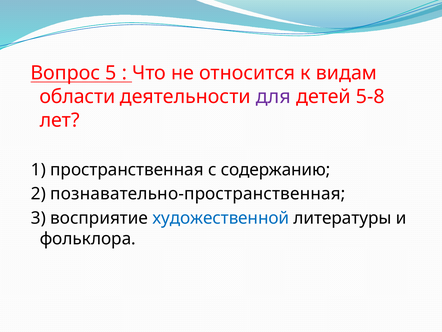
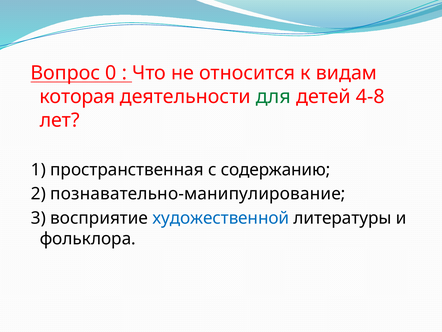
5: 5 -> 0
области: области -> которая
для colour: purple -> green
5-8: 5-8 -> 4-8
познавательно-пространственная: познавательно-пространственная -> познавательно-манипулирование
